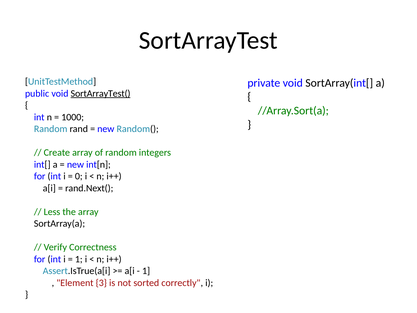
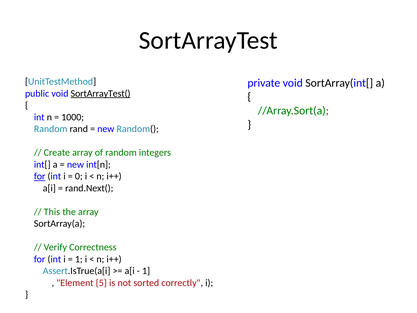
for at (40, 176) underline: none -> present
Less: Less -> This
3: 3 -> 5
